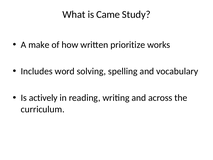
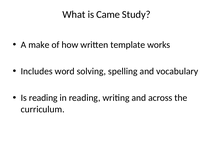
prioritize: prioritize -> template
Is actively: actively -> reading
